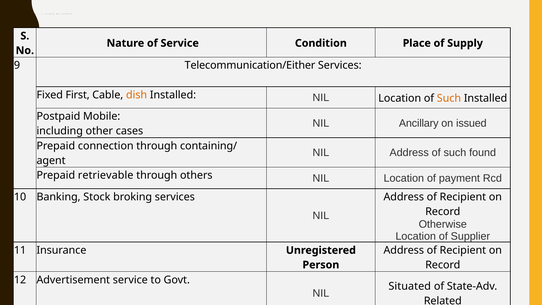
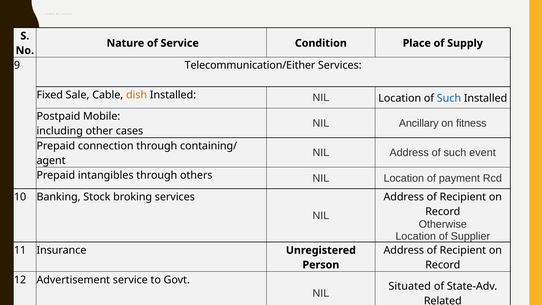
First: First -> Sale
Such at (449, 98) colour: orange -> blue
issued: issued -> fitness
found: found -> event
retrievable: retrievable -> intangibles
